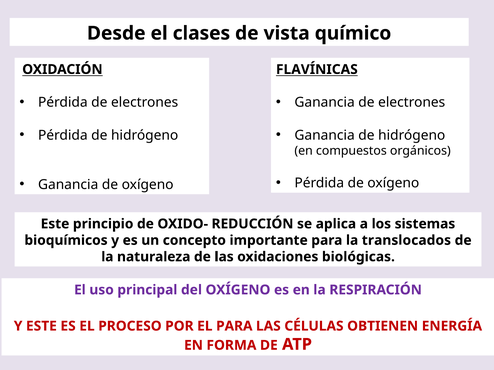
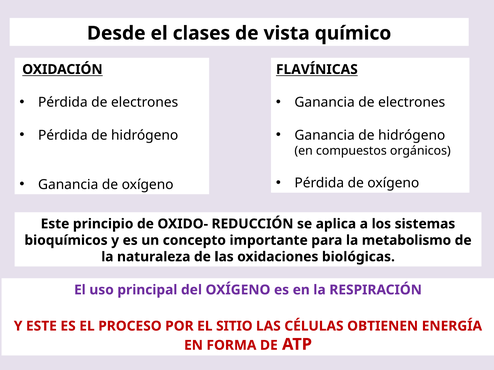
translocados: translocados -> metabolismo
EL PARA: PARA -> SITIO
